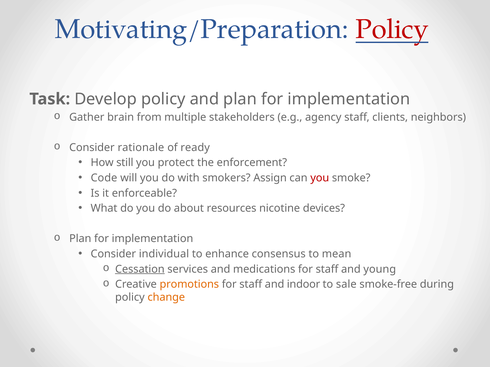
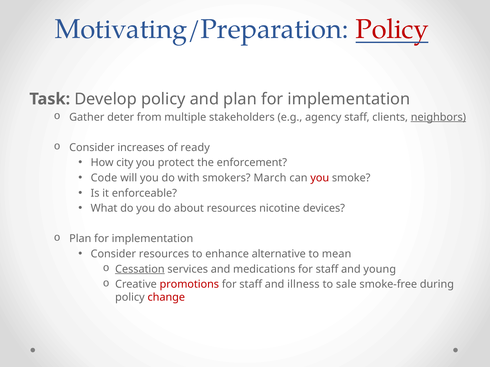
brain: brain -> deter
neighbors underline: none -> present
rationale: rationale -> increases
still: still -> city
Assign: Assign -> March
Consider individual: individual -> resources
consensus: consensus -> alternative
promotions colour: orange -> red
indoor: indoor -> illness
change colour: orange -> red
